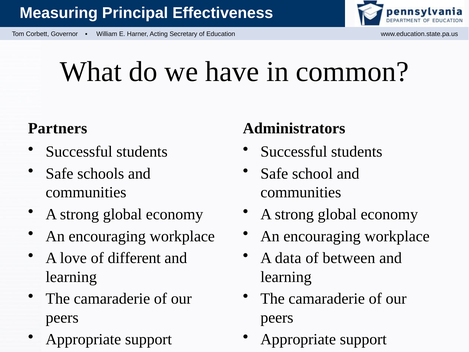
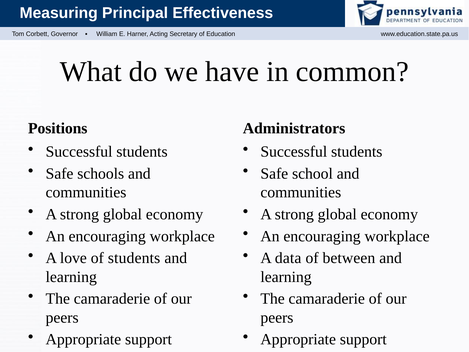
Partners: Partners -> Positions
of different: different -> students
